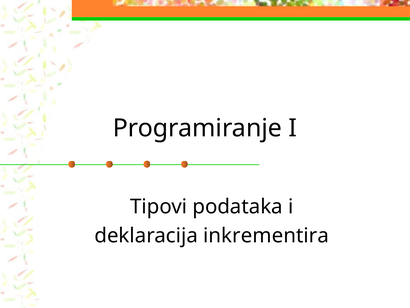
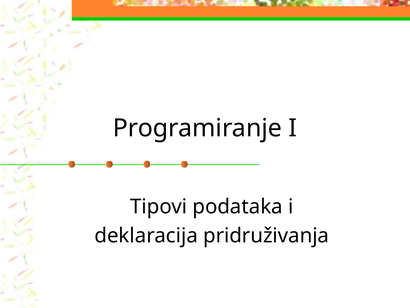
inkrementira: inkrementira -> pridruživanja
